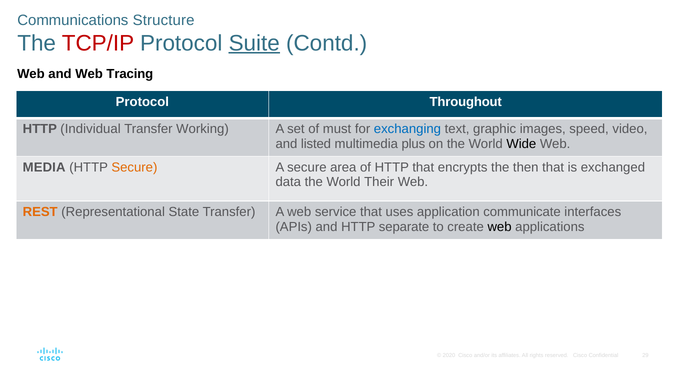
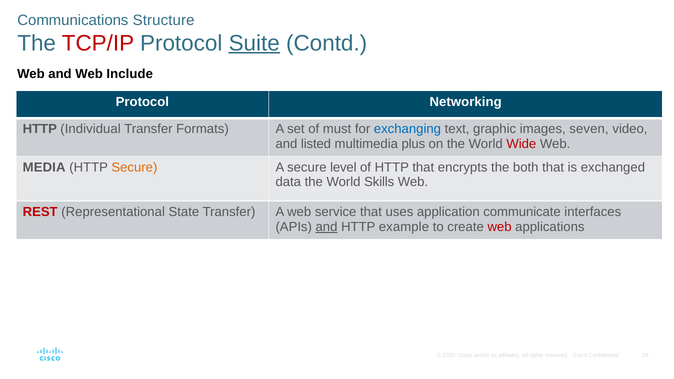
Tracing: Tracing -> Include
Throughout: Throughout -> Networking
Working: Working -> Formats
speed: speed -> seven
Wide colour: black -> red
area: area -> level
then: then -> both
Their: Their -> Skills
REST colour: orange -> red
and at (326, 227) underline: none -> present
separate: separate -> example
web at (500, 227) colour: black -> red
